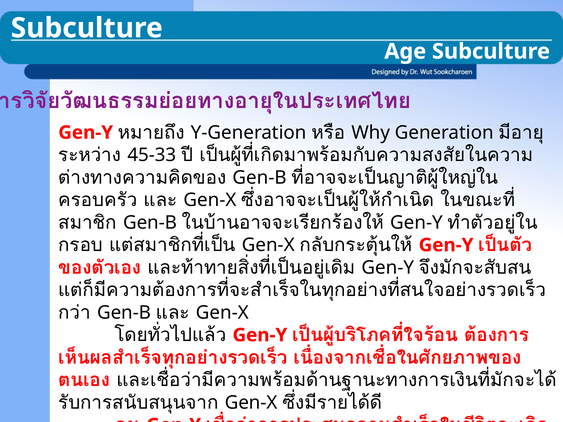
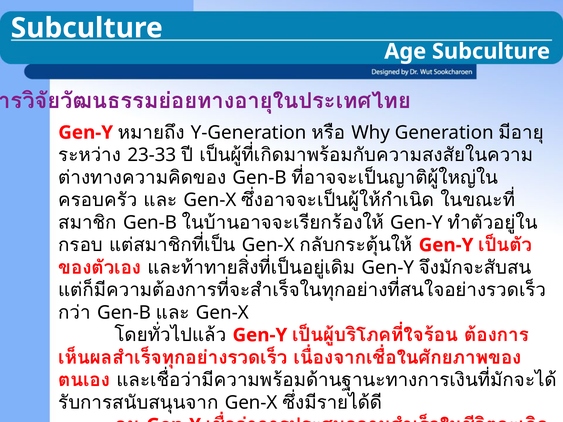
45-33: 45-33 -> 23-33
